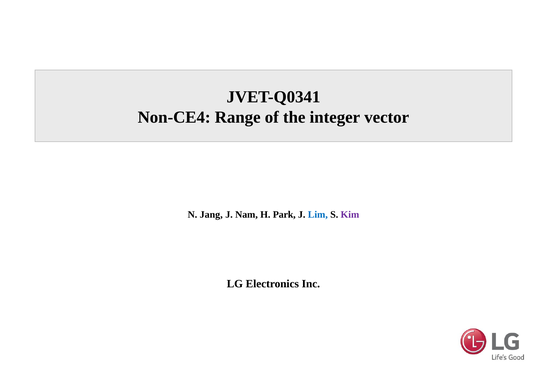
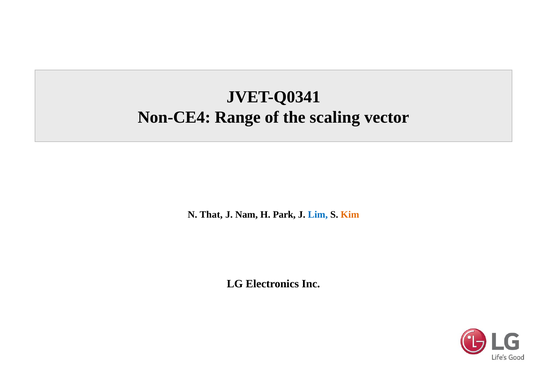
integer: integer -> scaling
Jang: Jang -> That
Kim colour: purple -> orange
